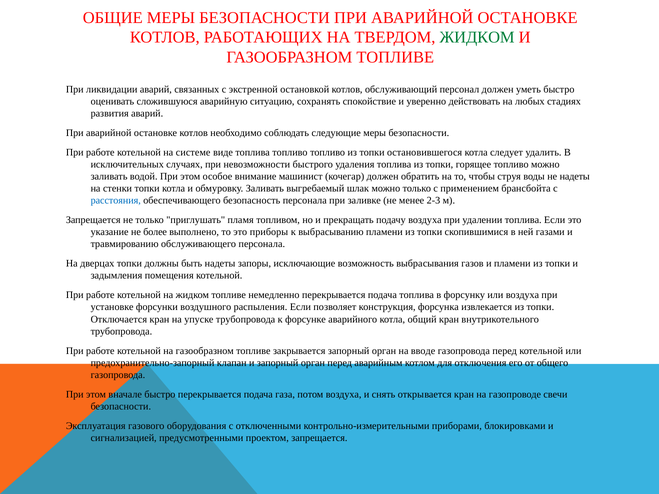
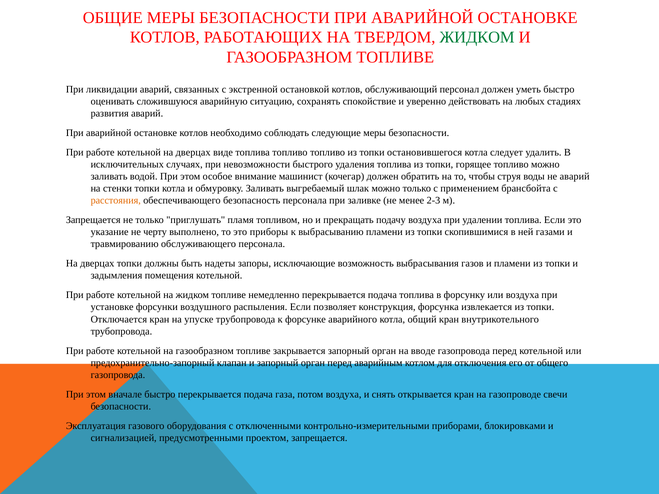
котельной на системе: системе -> дверцах
не надеты: надеты -> аварий
расстояния colour: blue -> orange
более: более -> черту
